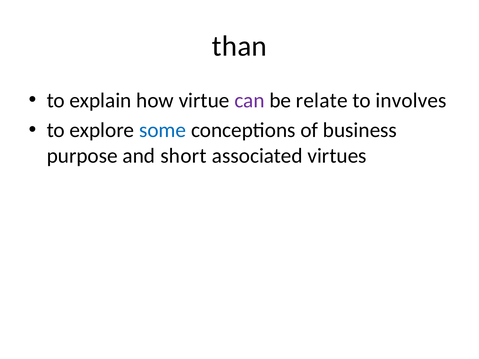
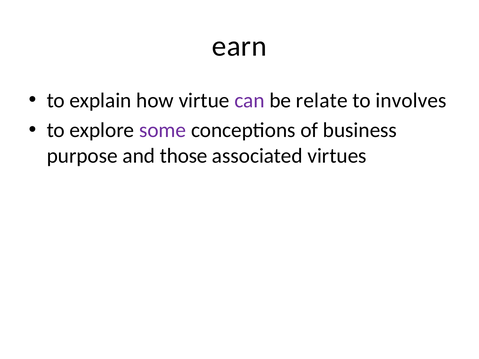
than: than -> earn
some colour: blue -> purple
short: short -> those
